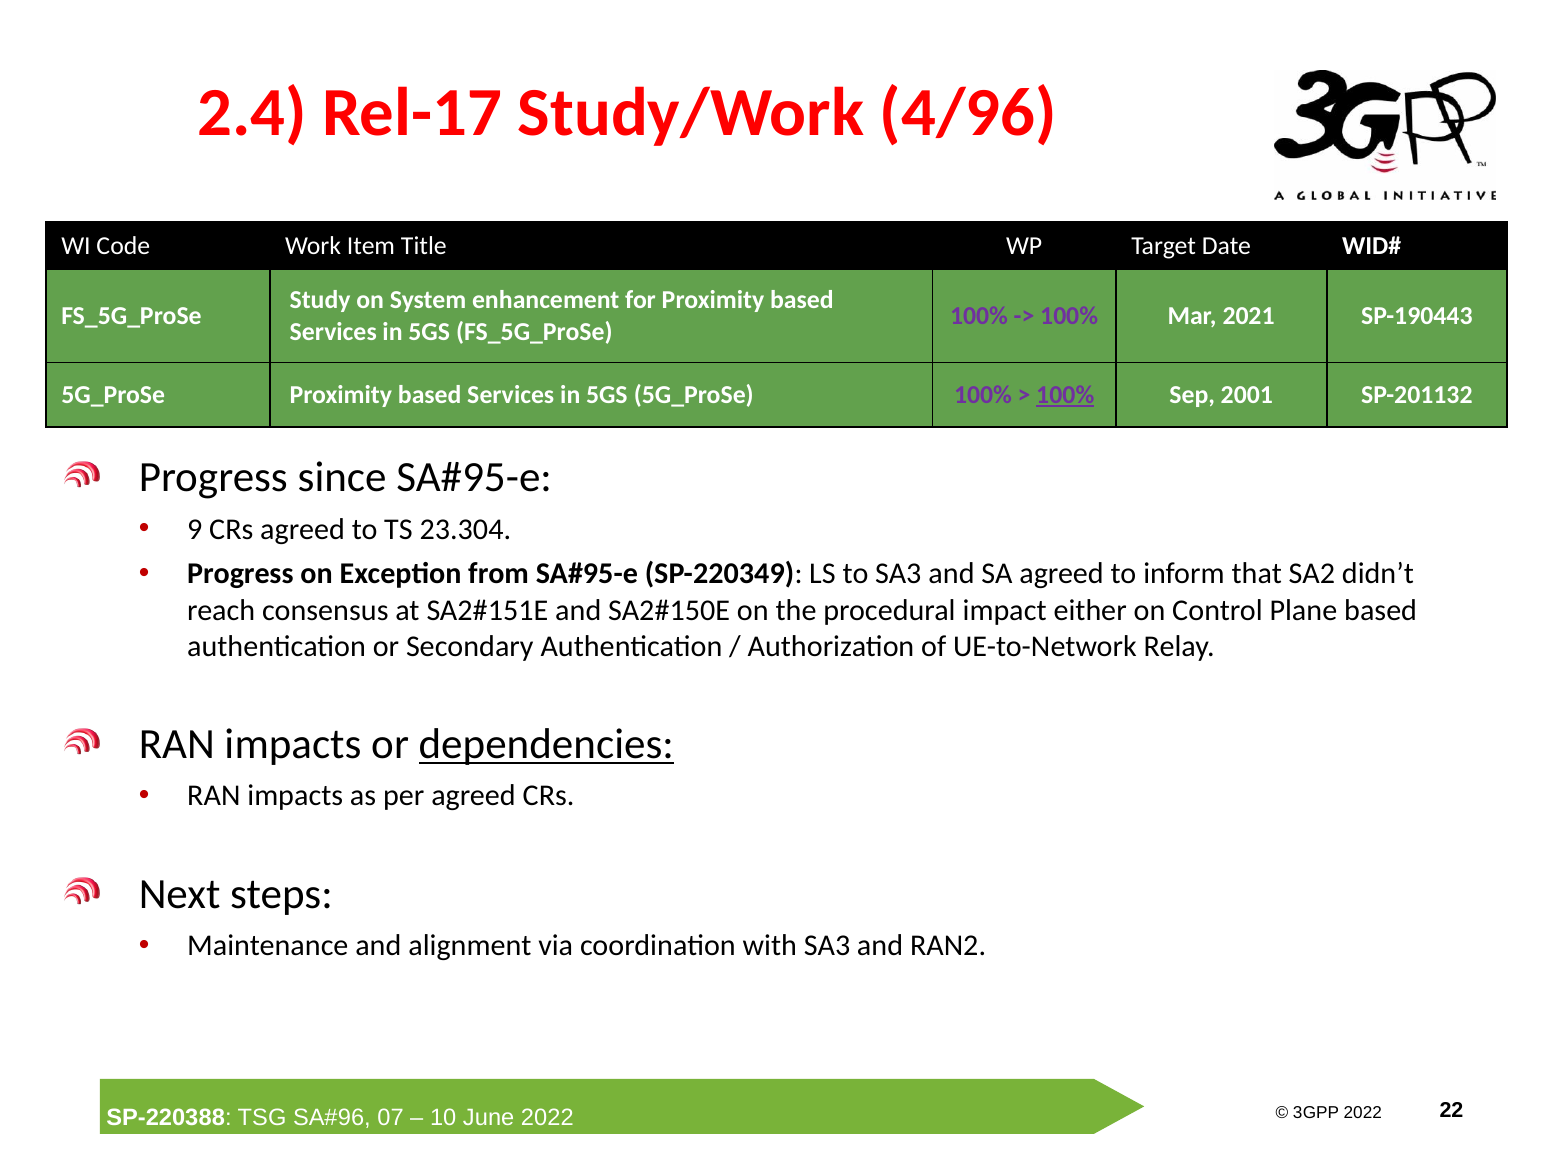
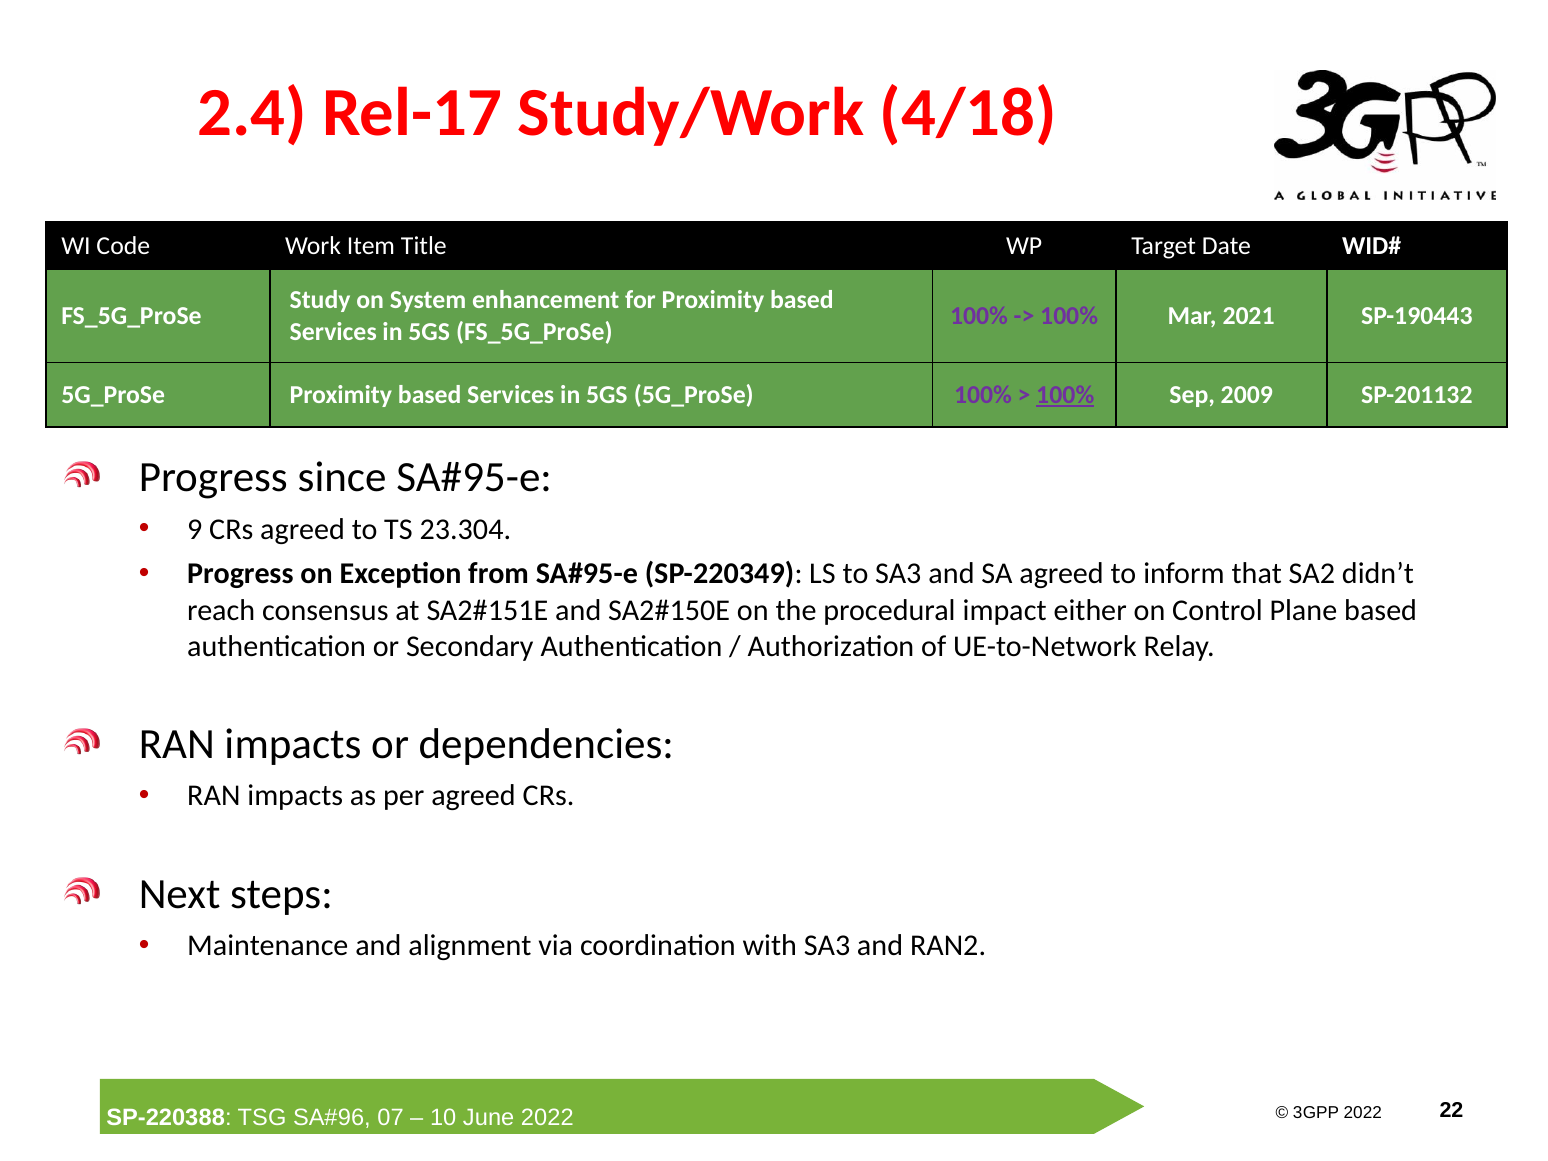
4/96: 4/96 -> 4/18
2001: 2001 -> 2009
dependencies underline: present -> none
